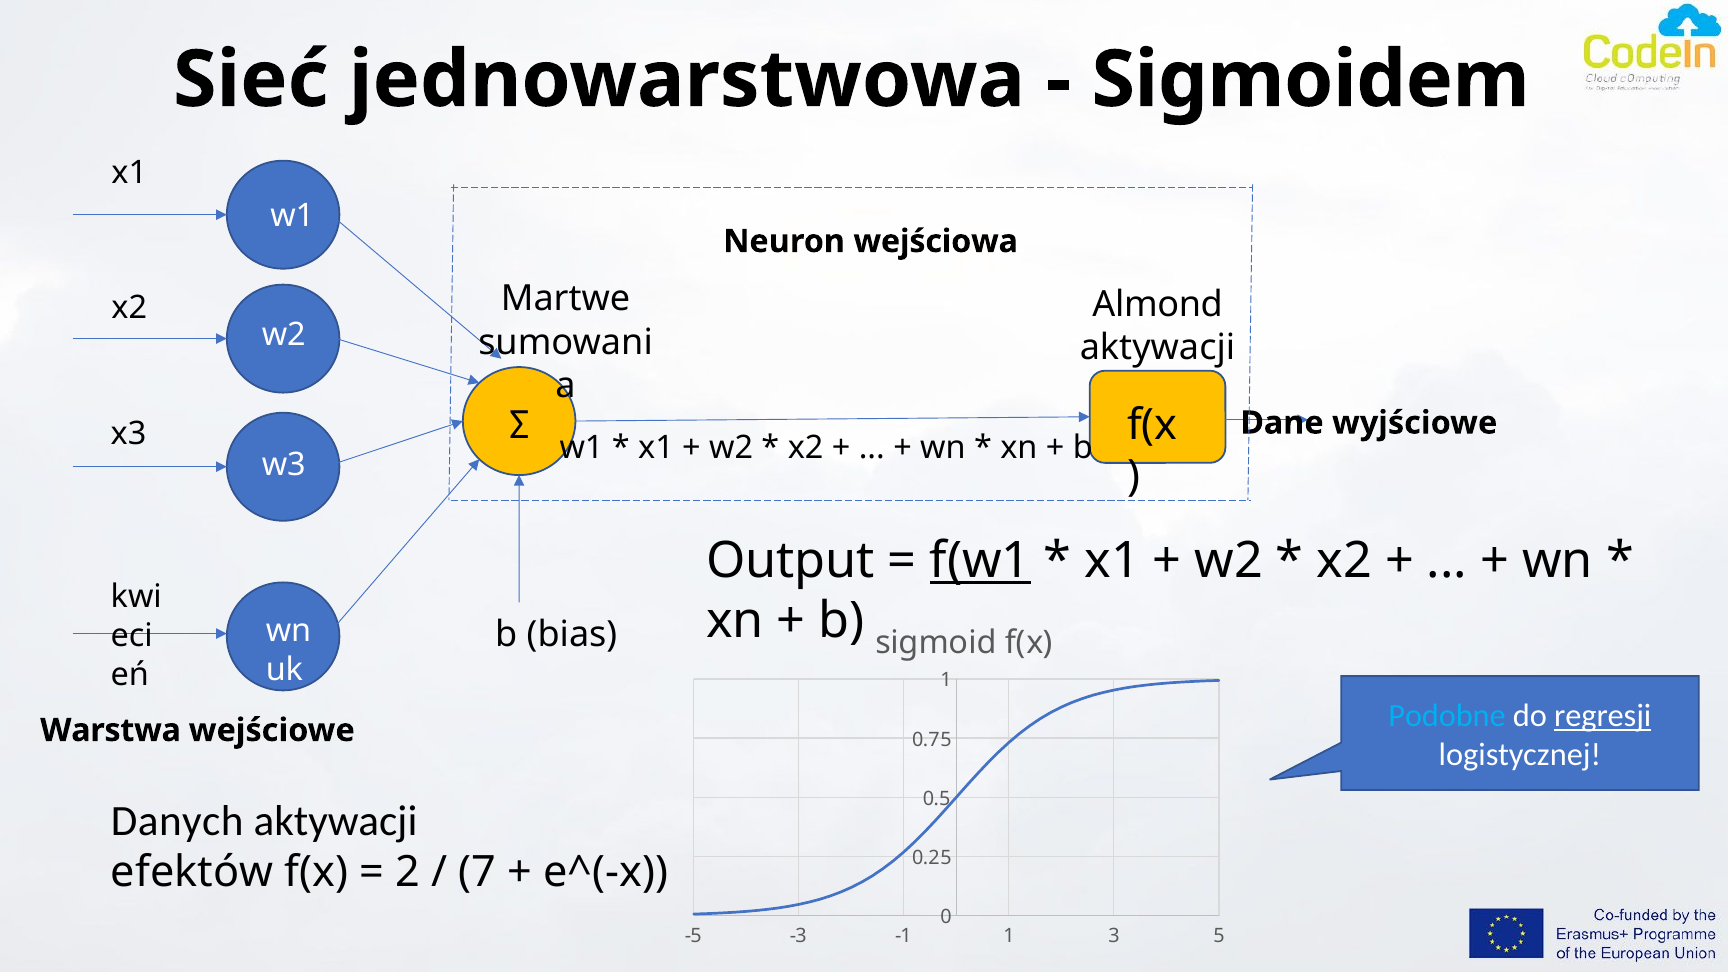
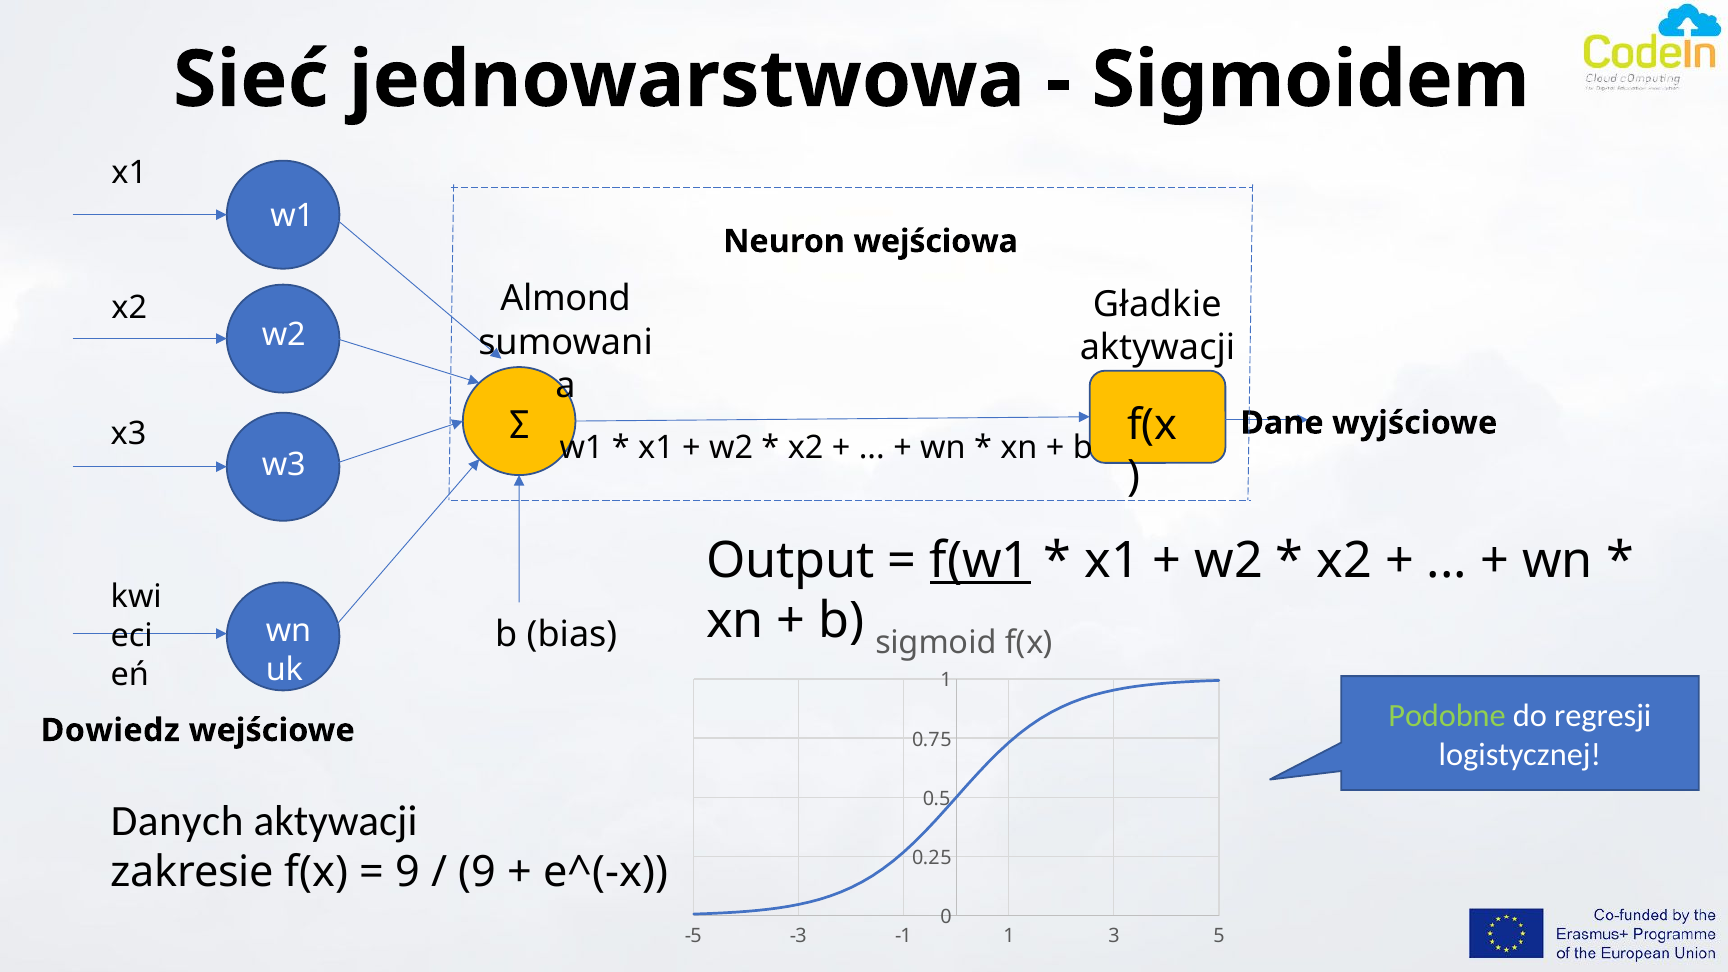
Martwe: Martwe -> Almond
Almond: Almond -> Gładkie
Podobne colour: light blue -> light green
regresji underline: present -> none
Warstwa: Warstwa -> Dowiedz
efektów: efektów -> zakresie
2 at (408, 873): 2 -> 9
7 at (477, 873): 7 -> 9
